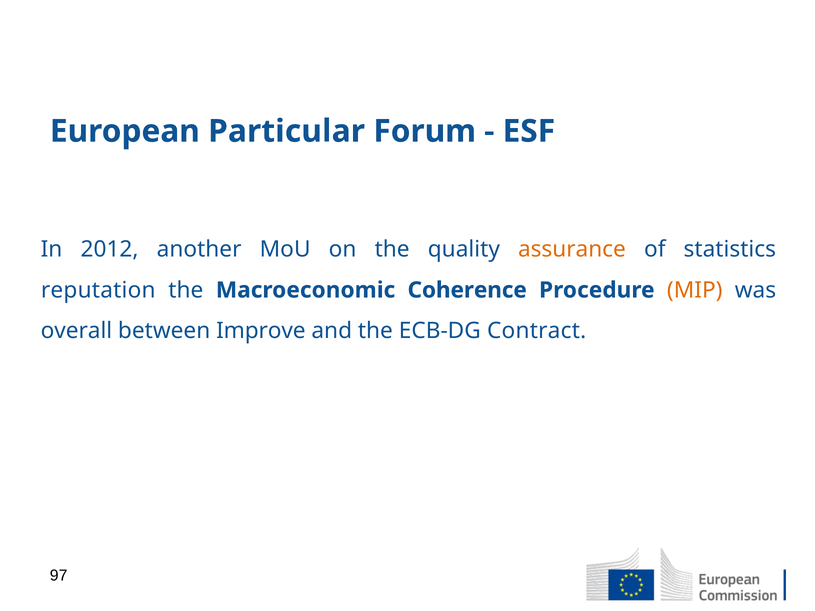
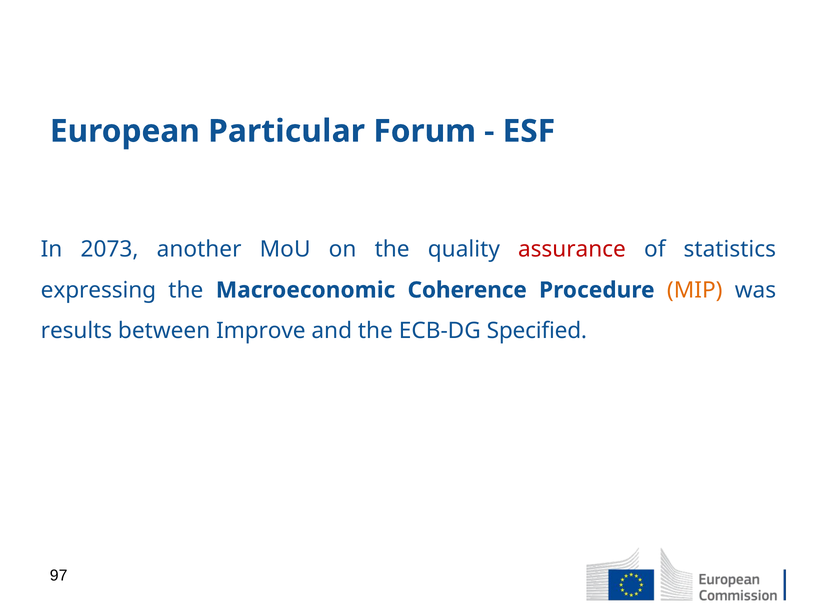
2012: 2012 -> 2073
assurance colour: orange -> red
reputation: reputation -> expressing
overall: overall -> results
Contract: Contract -> Specified
